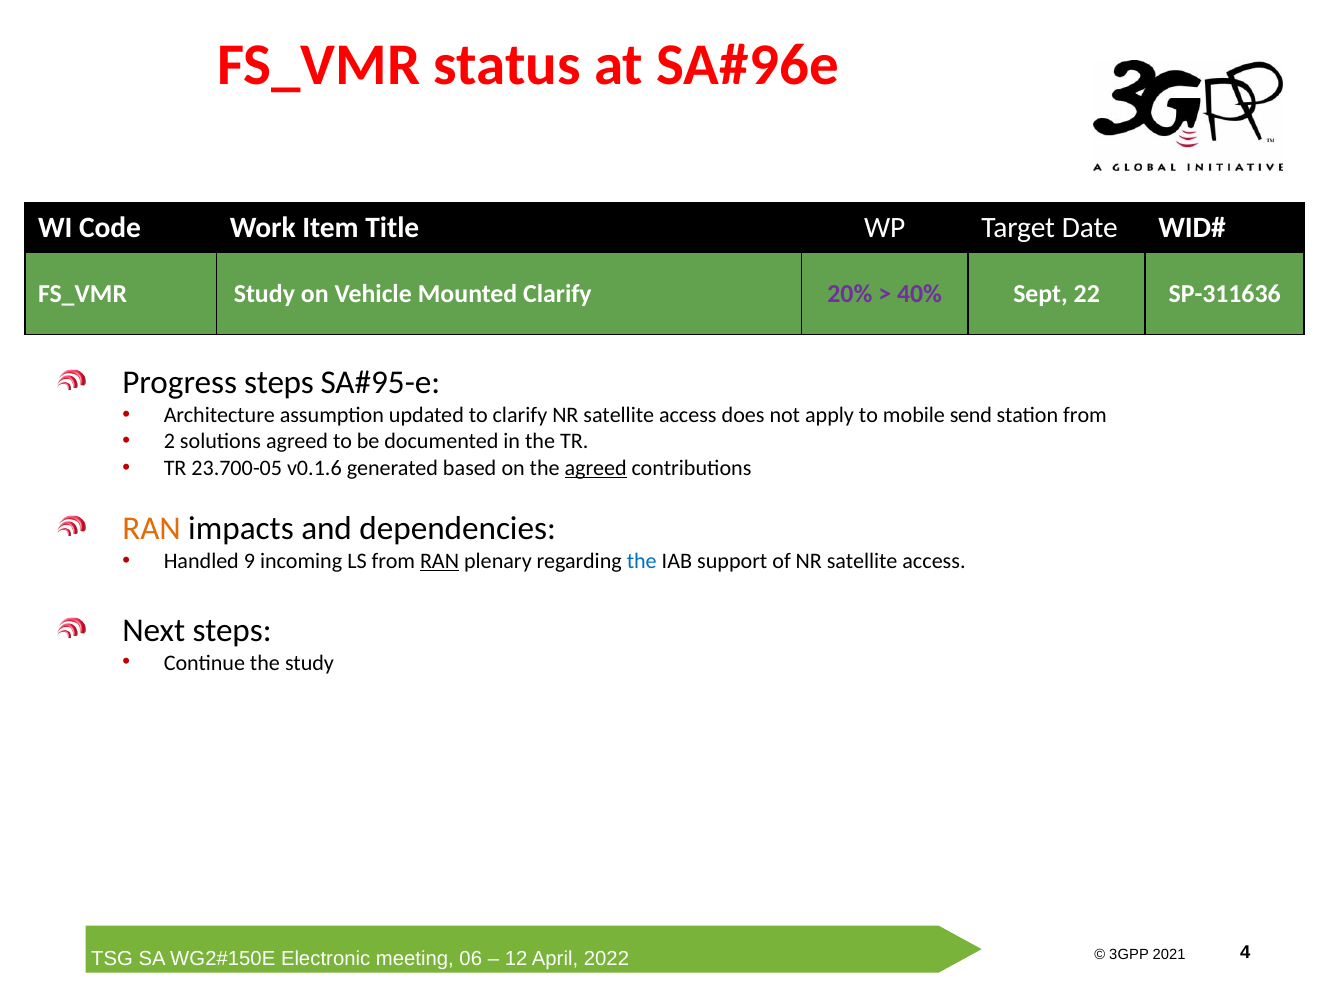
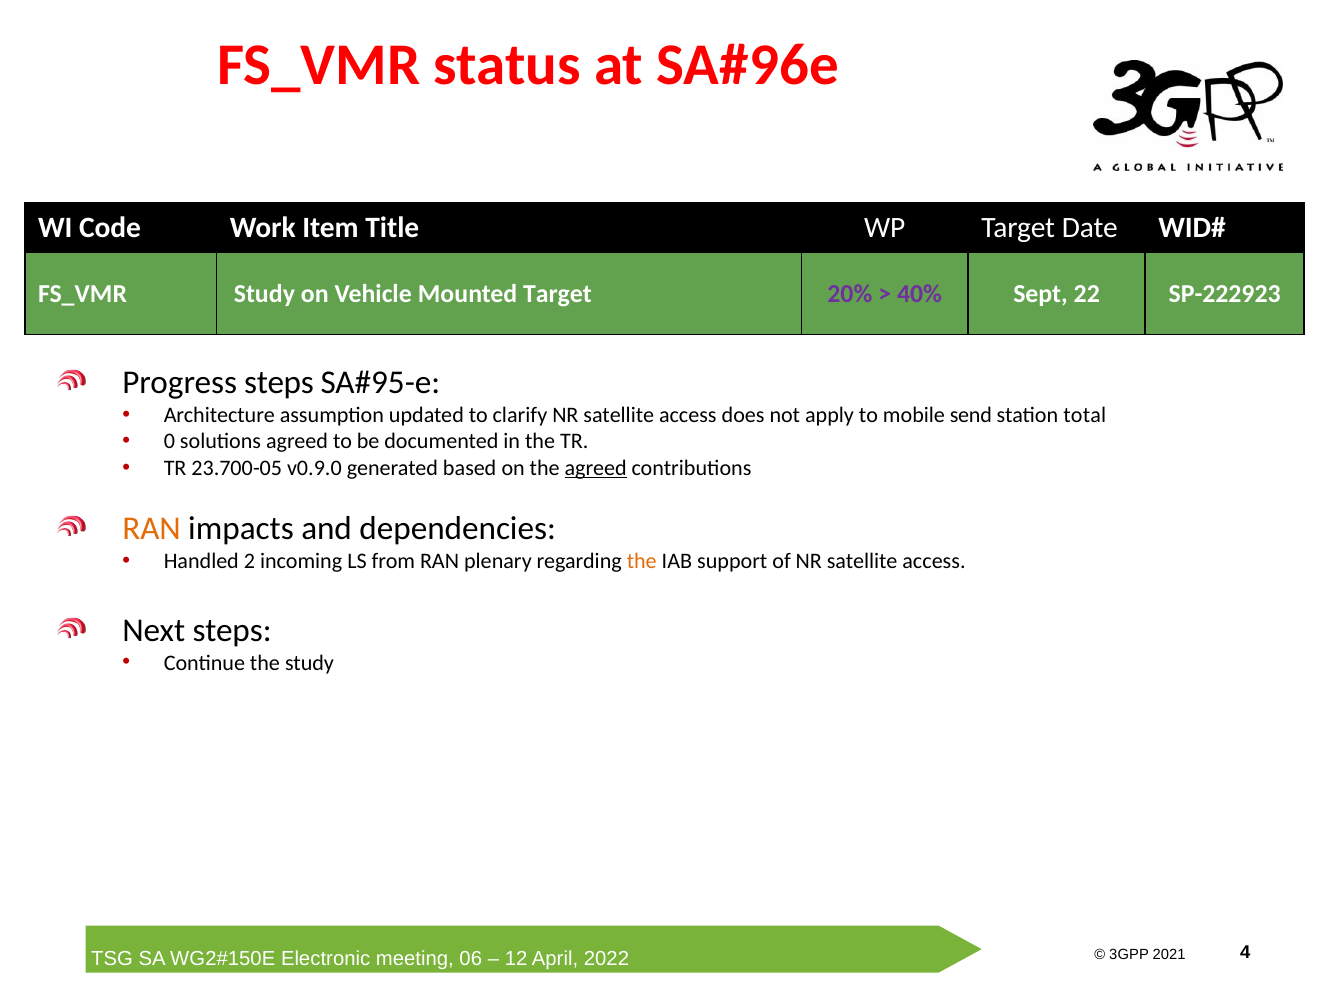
Mounted Clarify: Clarify -> Target
SP-311636: SP-311636 -> SP-222923
station from: from -> total
2: 2 -> 0
v0.1.6: v0.1.6 -> v0.9.0
9: 9 -> 2
RAN at (440, 561) underline: present -> none
the at (642, 561) colour: blue -> orange
